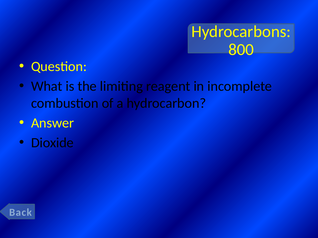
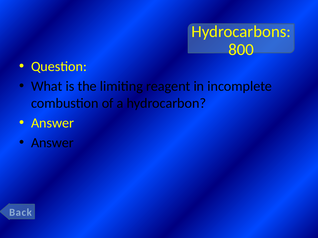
Dioxide at (52, 143): Dioxide -> Answer
